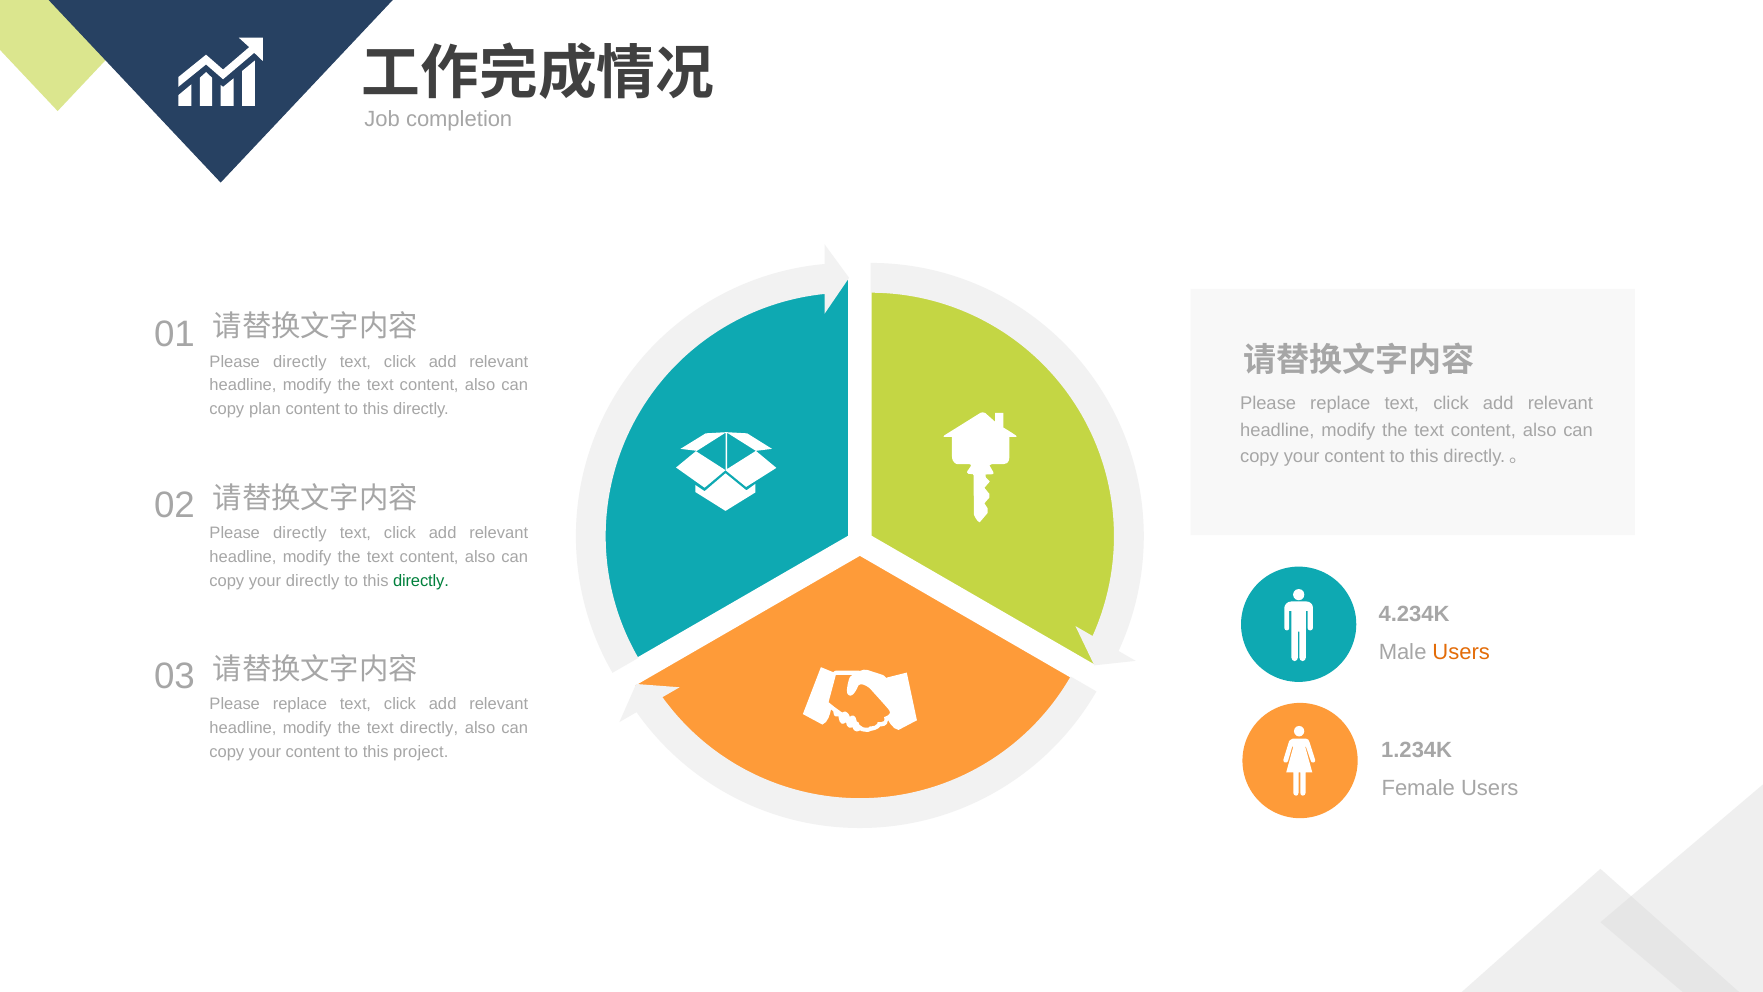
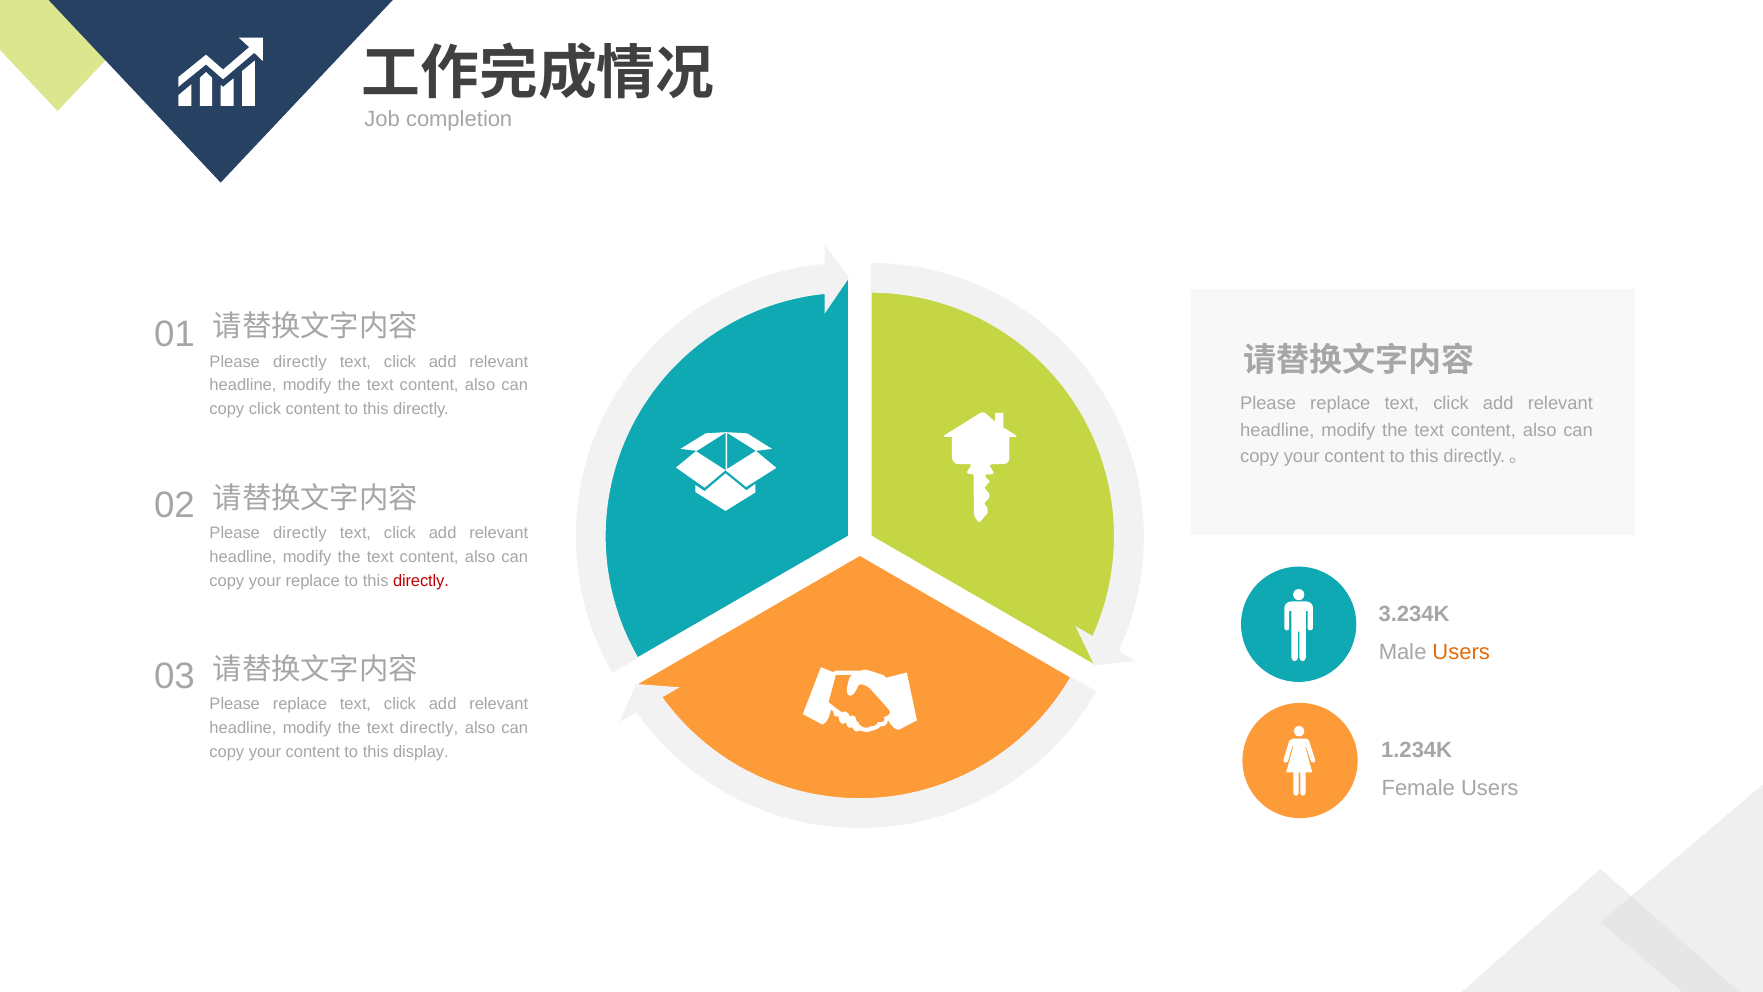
copy plan: plan -> click
your directly: directly -> replace
directly at (421, 581) colour: green -> red
4.234K: 4.234K -> 3.234K
project: project -> display
